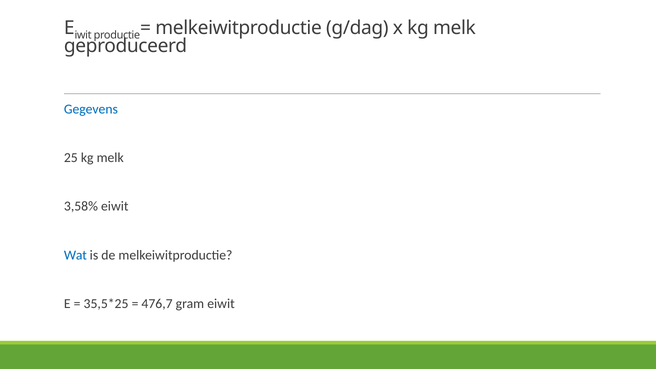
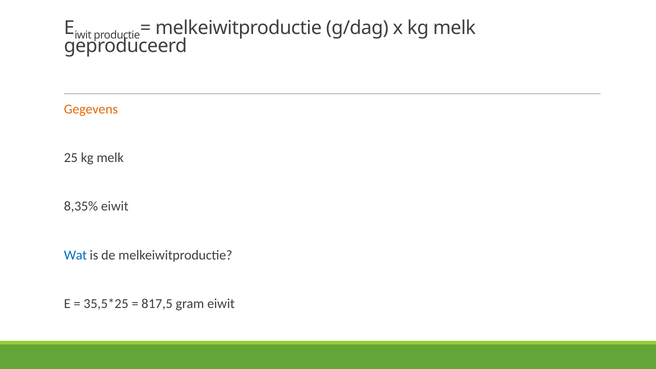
Gegevens colour: blue -> orange
3,58%: 3,58% -> 8,35%
476,7: 476,7 -> 817,5
